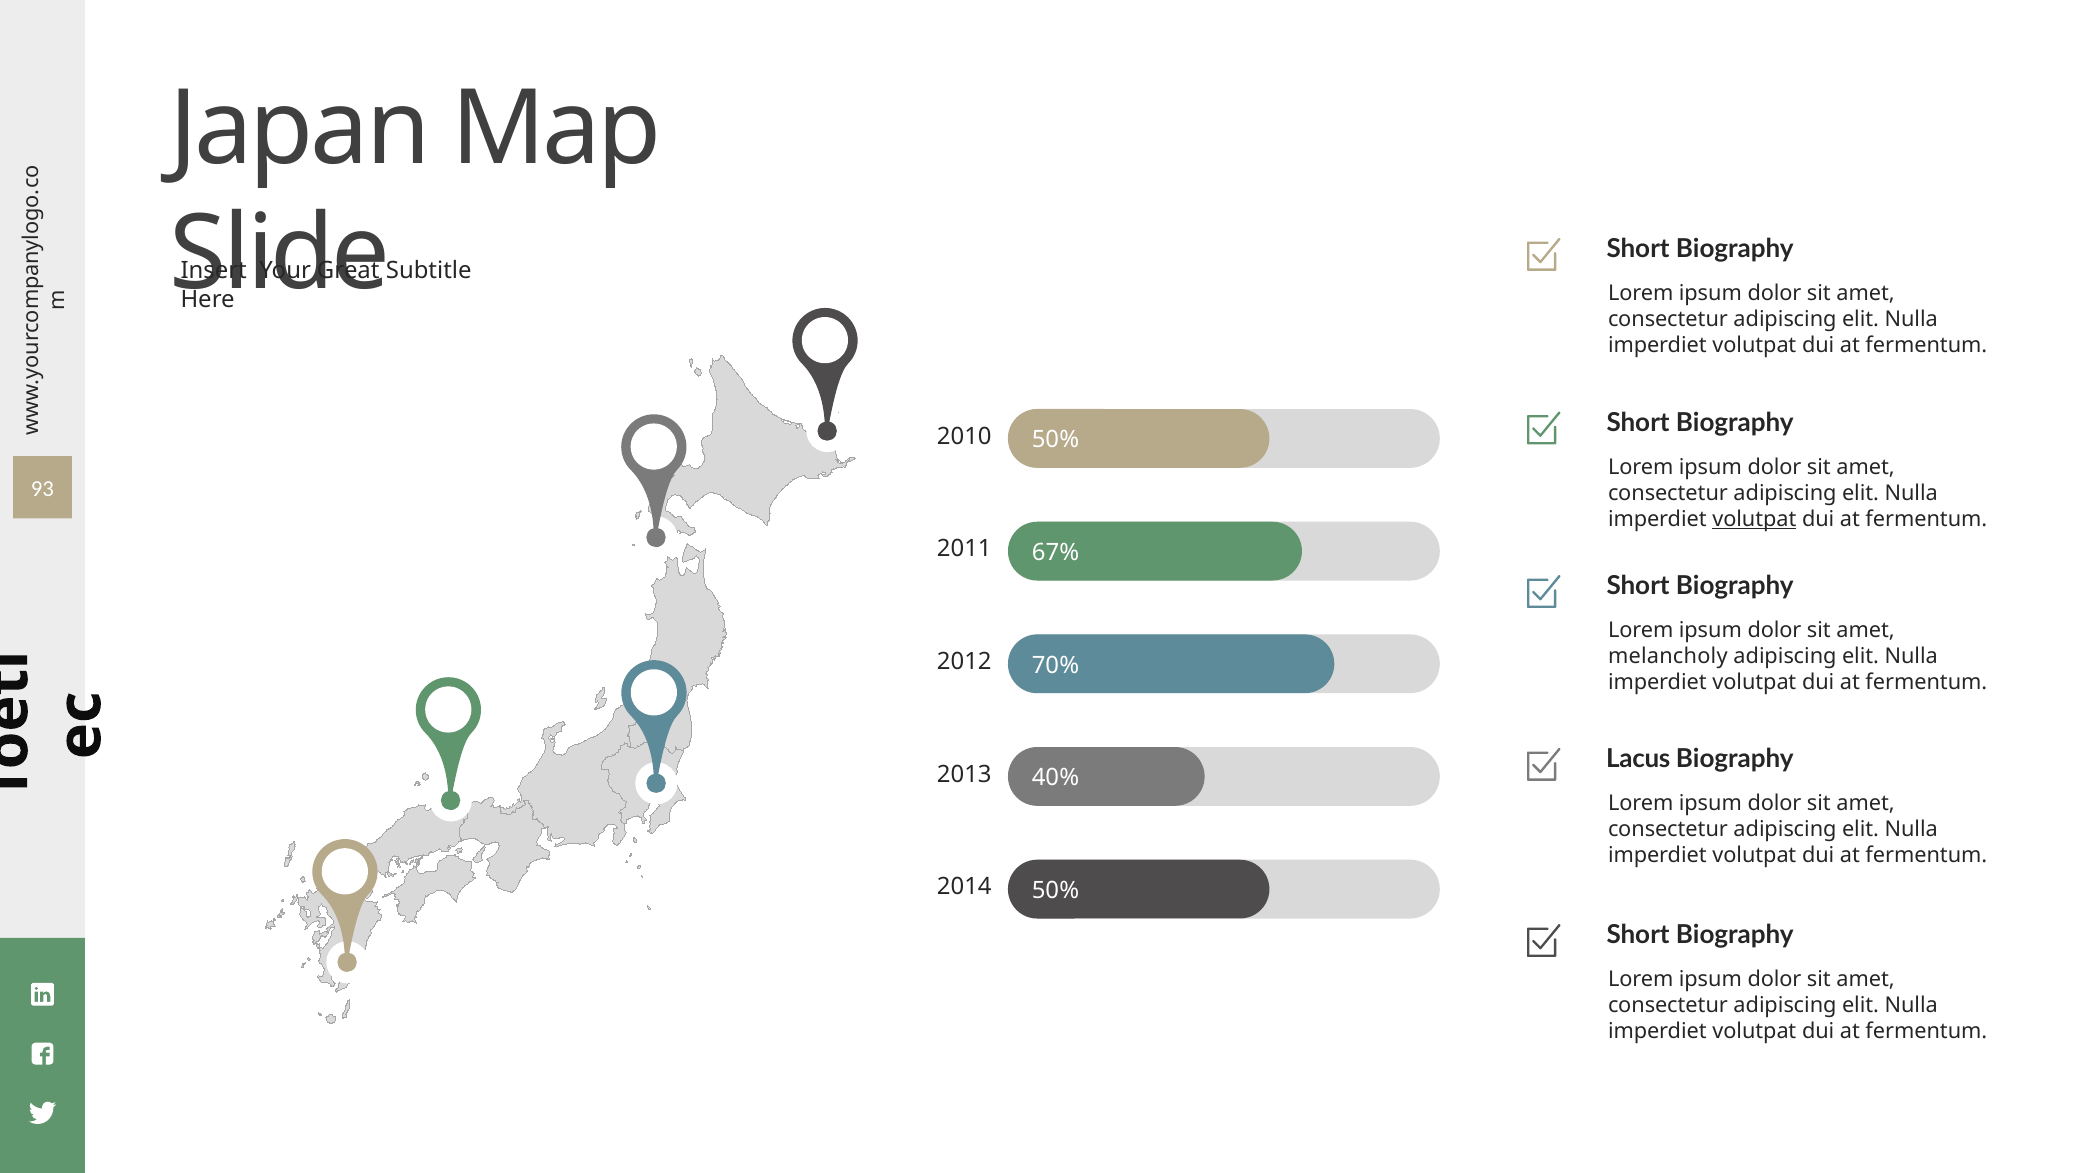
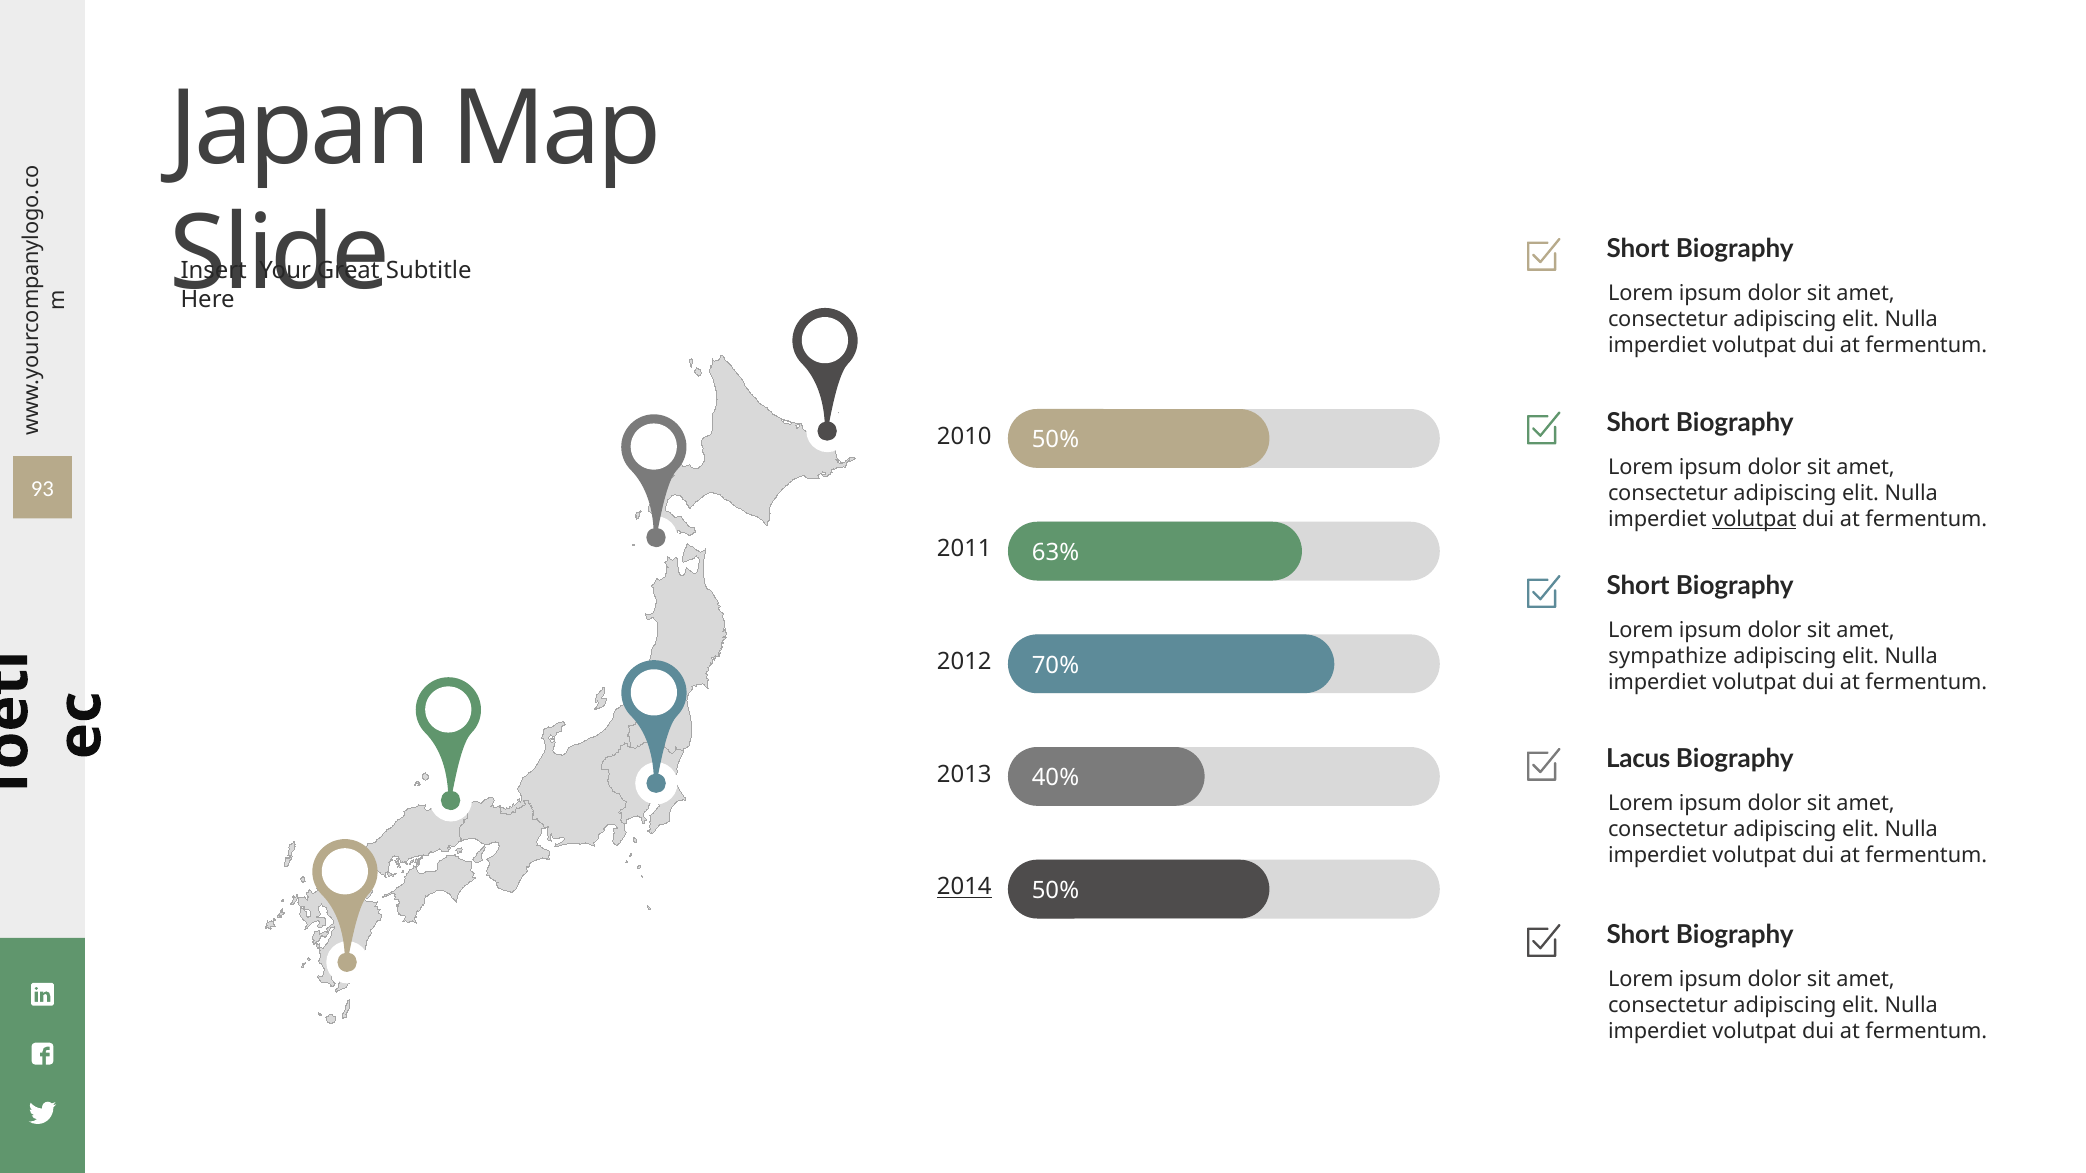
67%: 67% -> 63%
melancholy: melancholy -> sympathize
2014 underline: none -> present
